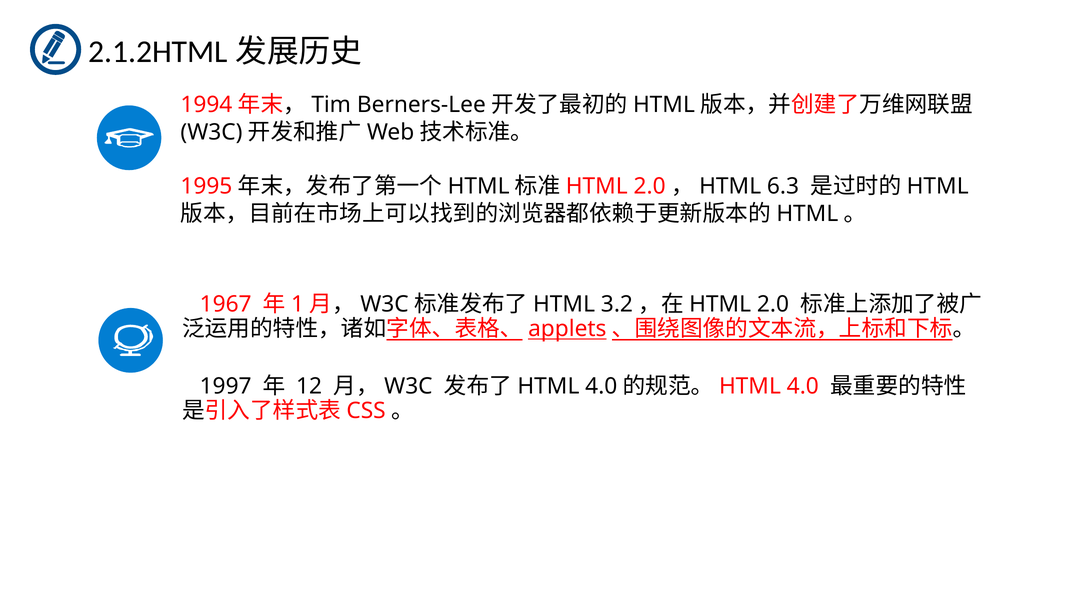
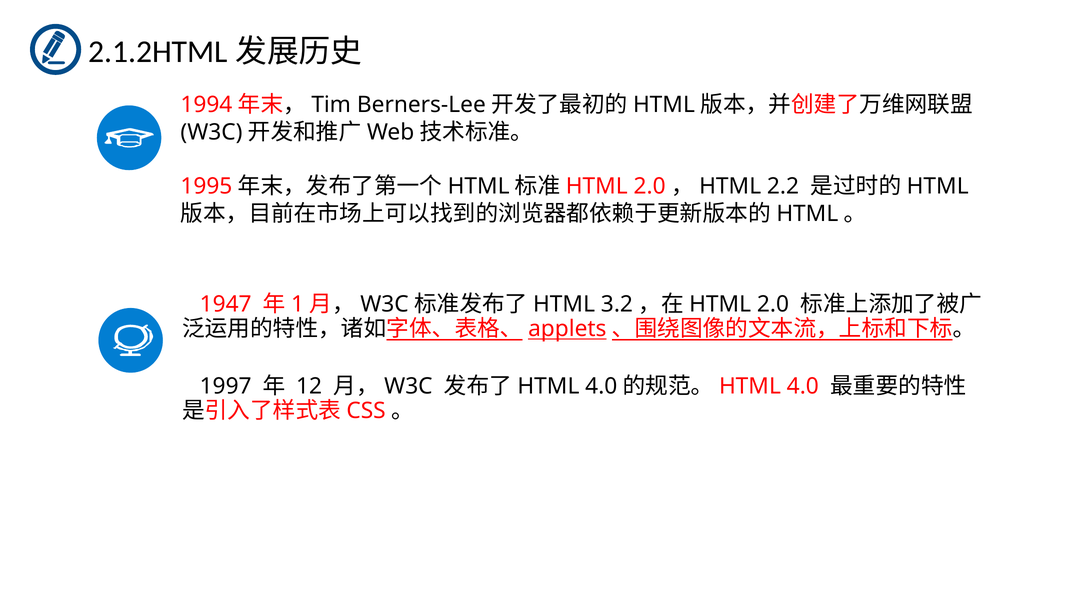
6.3: 6.3 -> 2.2
1967: 1967 -> 1947
